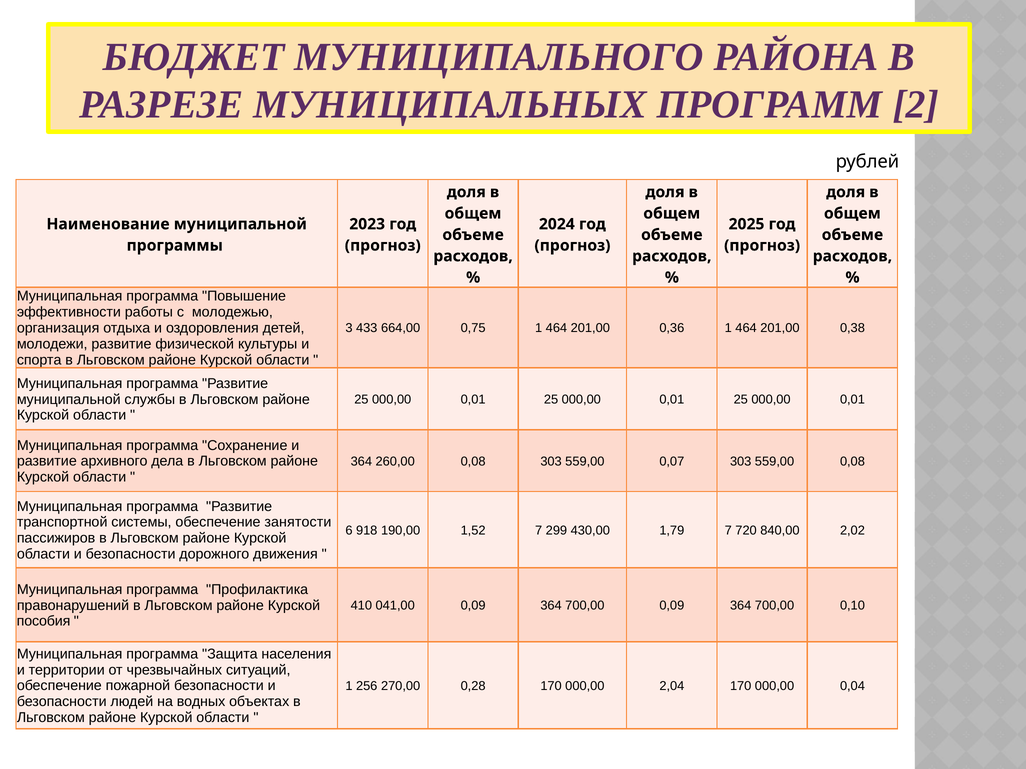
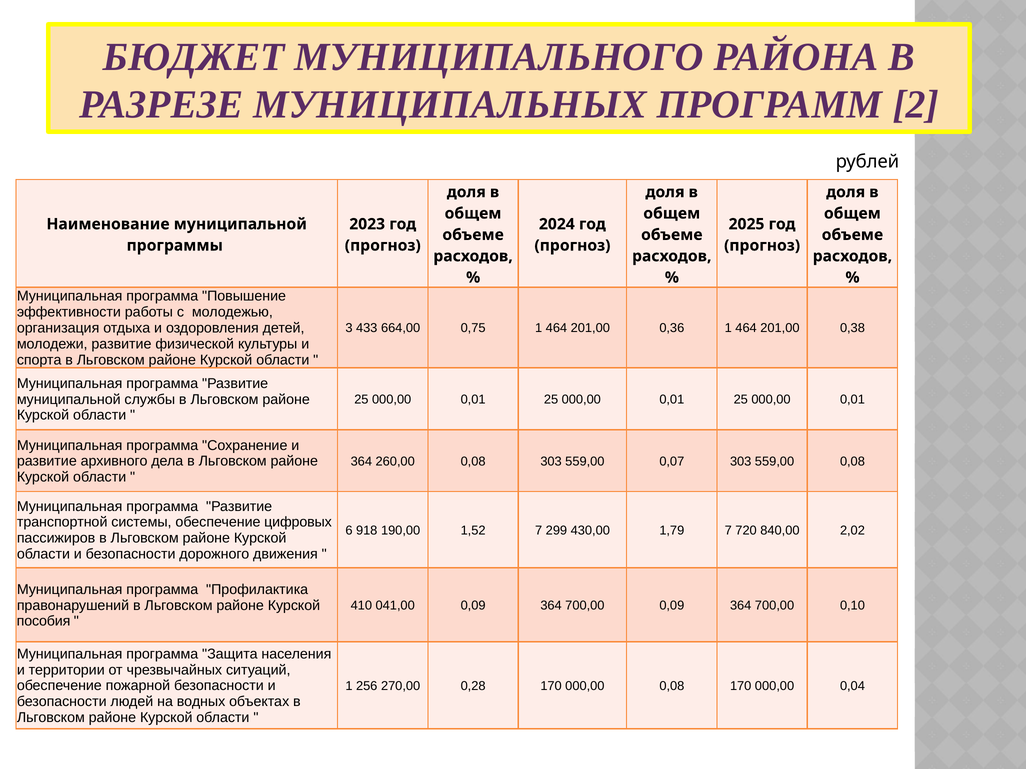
занятости: занятости -> цифровых
000,00 2,04: 2,04 -> 0,08
